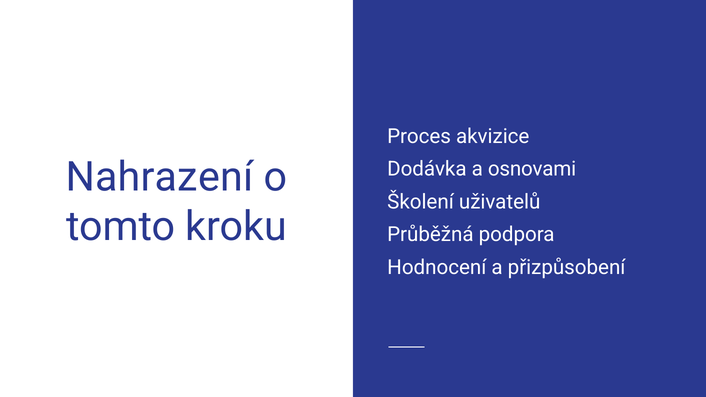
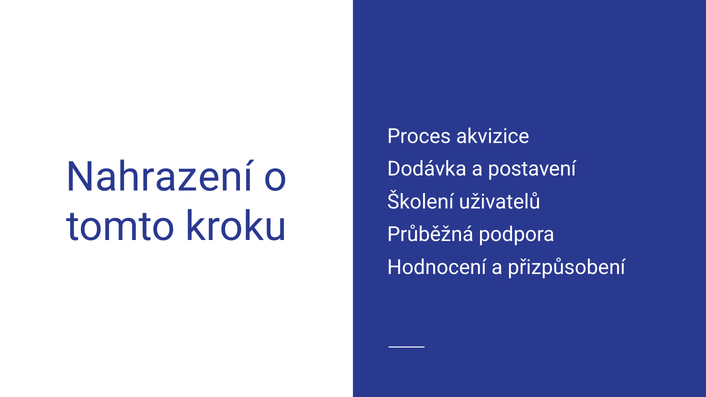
osnovami: osnovami -> postavení
